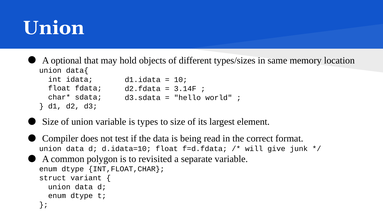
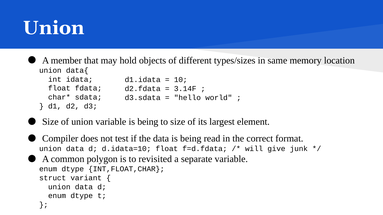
optional: optional -> member
variable is types: types -> being
